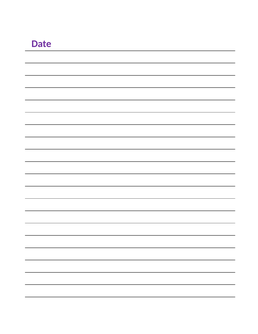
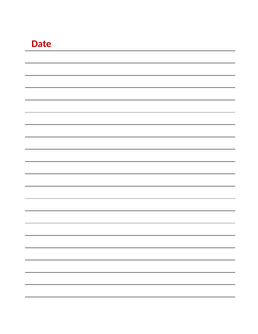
Date colour: purple -> red
